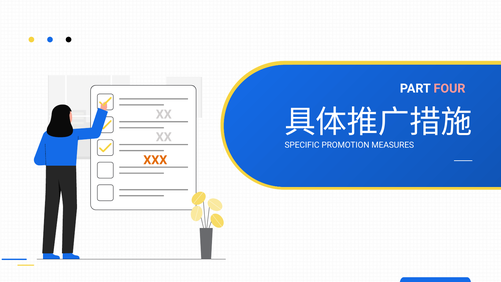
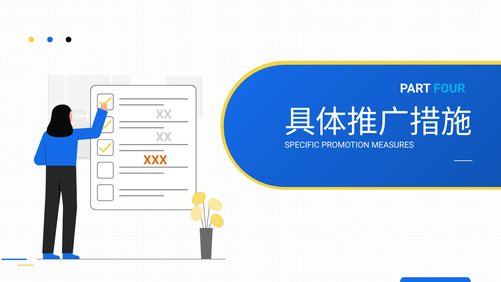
FOUR colour: pink -> light blue
